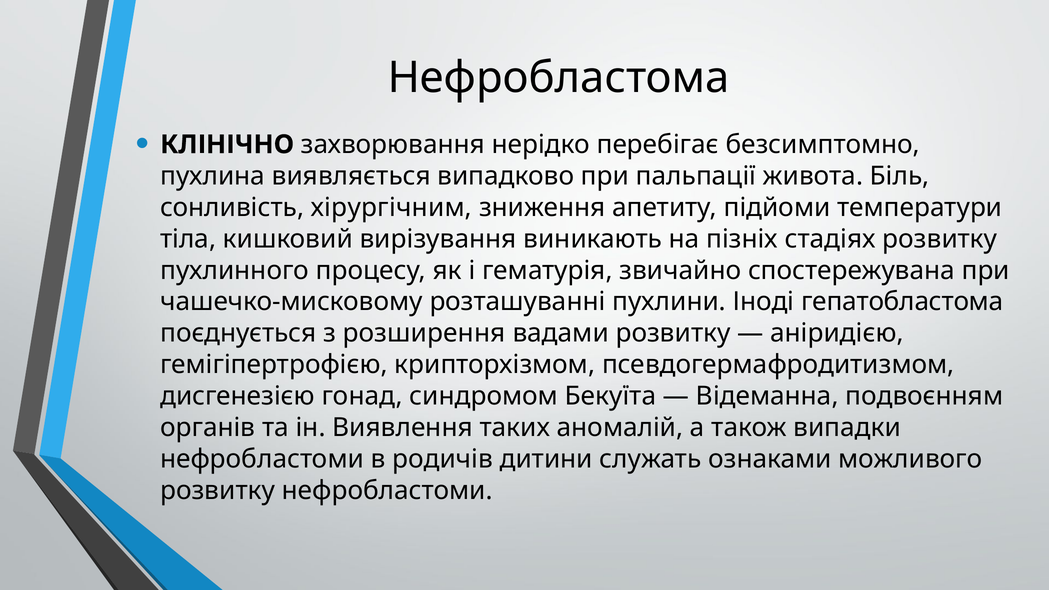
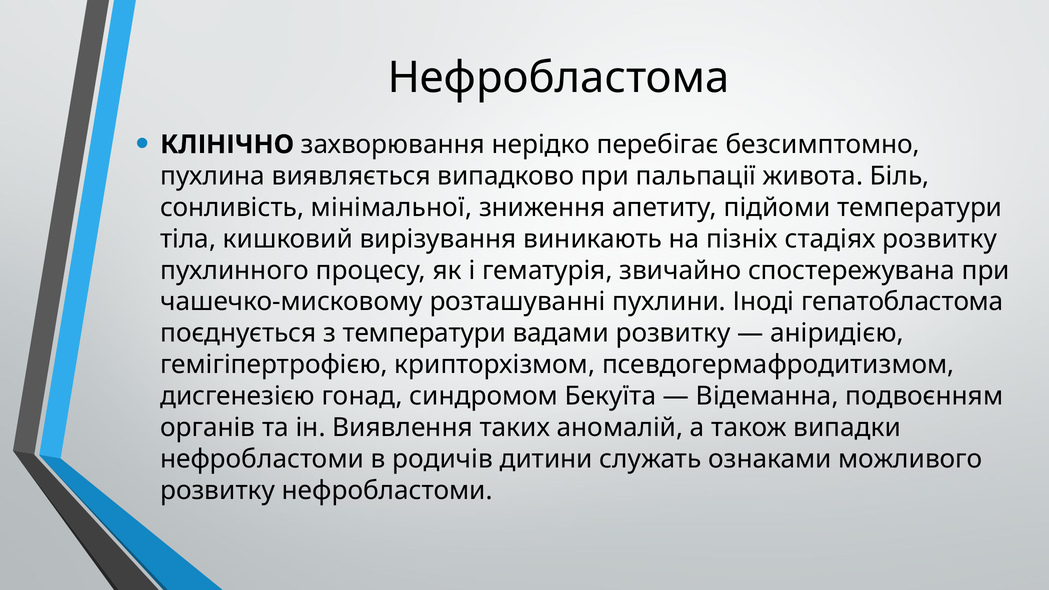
хірургічним: хірургічним -> мінімальної
з розширення: розширення -> температури
